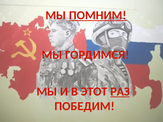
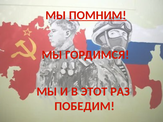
РАЗ underline: present -> none
